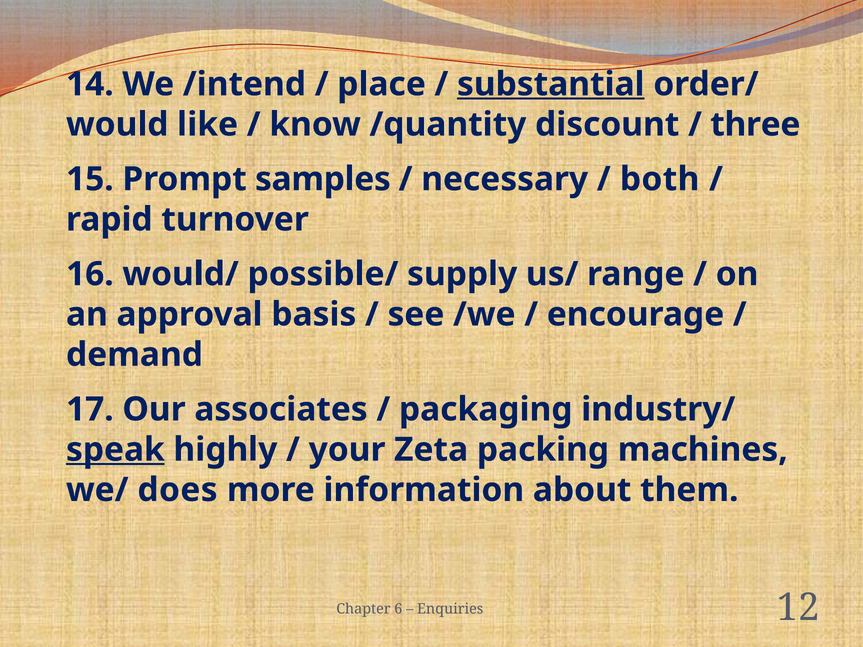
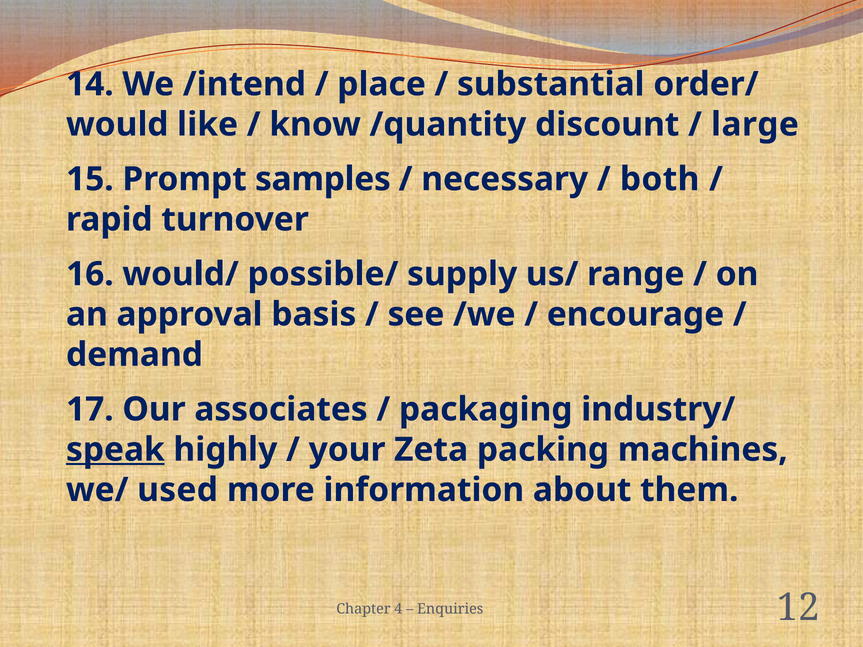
substantial underline: present -> none
three: three -> large
does: does -> used
6: 6 -> 4
